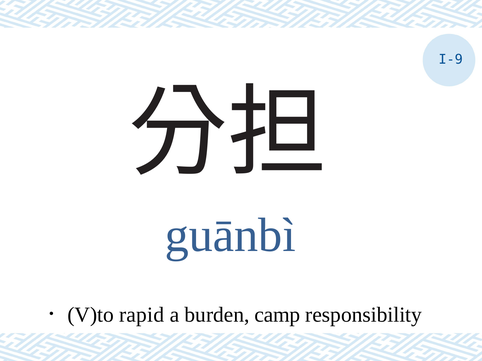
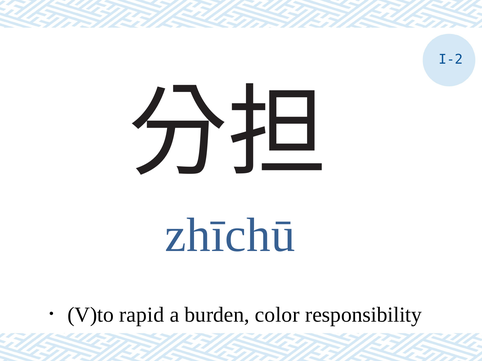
I-9: I-9 -> I-2
guānbì: guānbì -> zhīchū
camp: camp -> color
